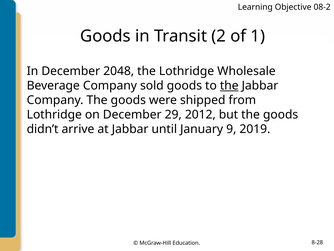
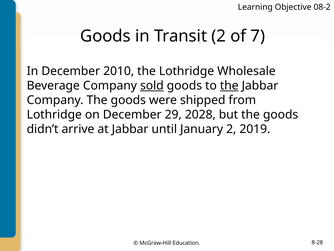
1: 1 -> 7
2048: 2048 -> 2010
sold underline: none -> present
2012: 2012 -> 2028
January 9: 9 -> 2
